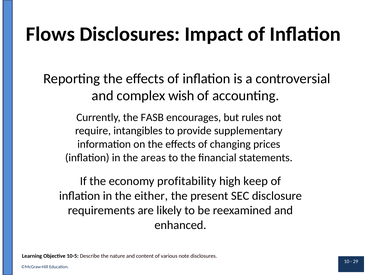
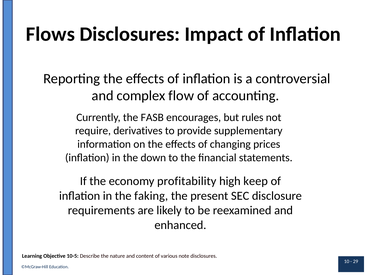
wish: wish -> flow
intangibles: intangibles -> derivatives
areas: areas -> down
either: either -> faking
